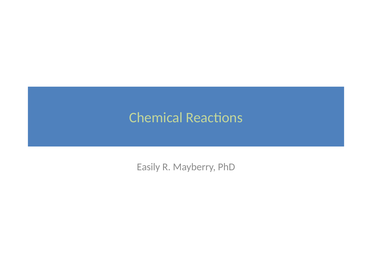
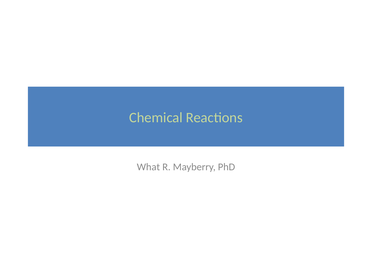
Easily: Easily -> What
